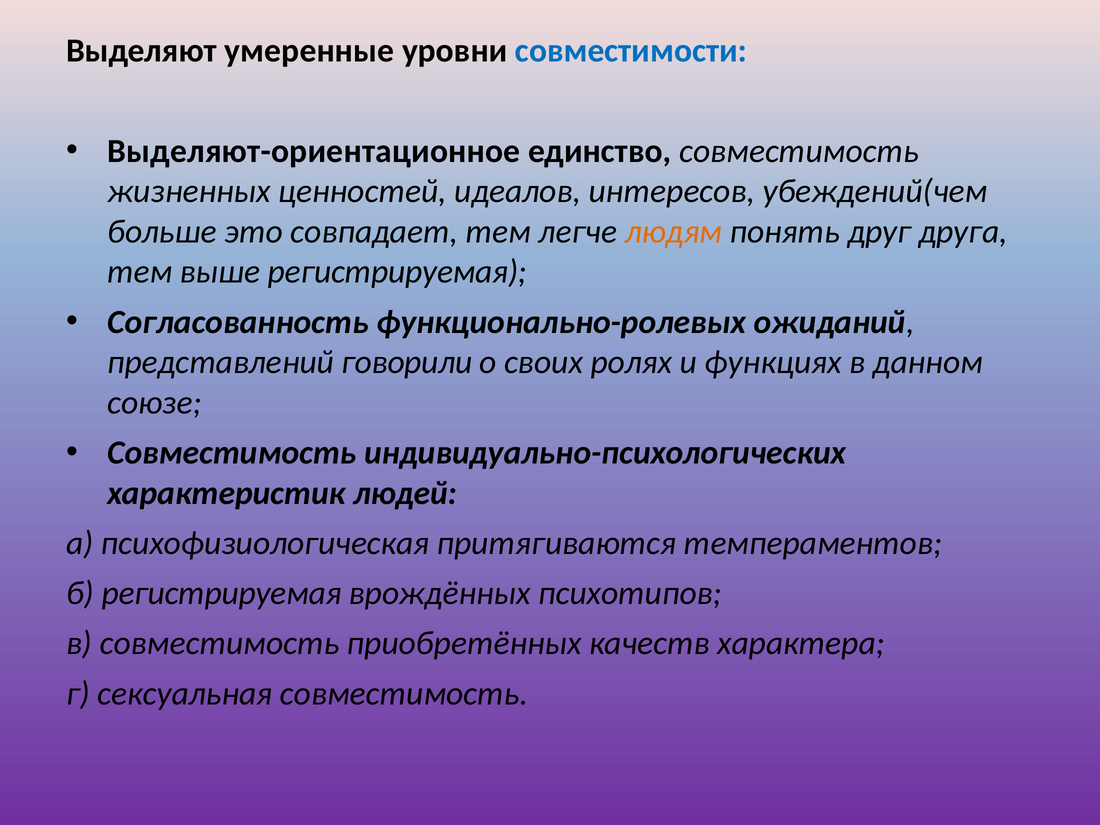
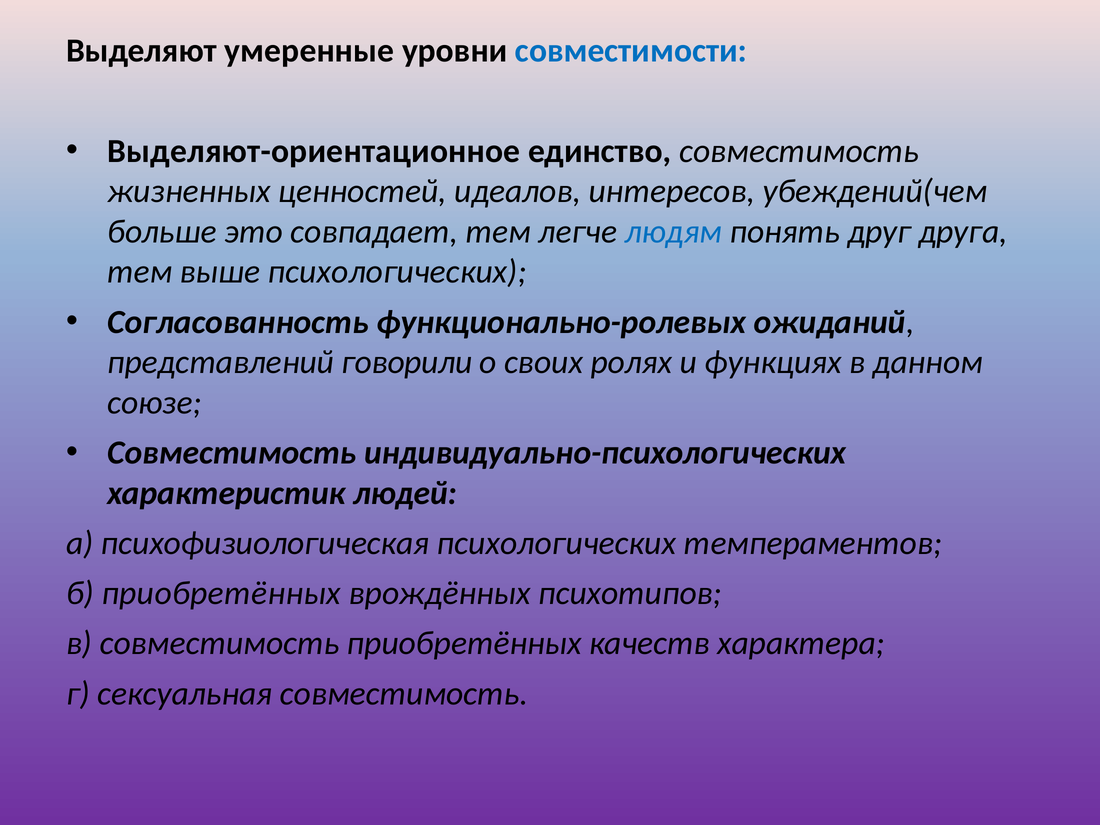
людям colour: orange -> blue
выше регистрируемая: регистрируемая -> психологических
психофизиологическая притягиваются: притягиваются -> психологических
б регистрируемая: регистрируемая -> приобретённых
